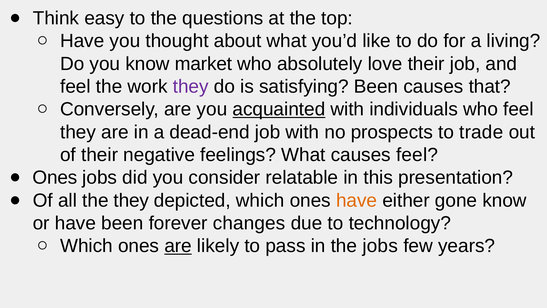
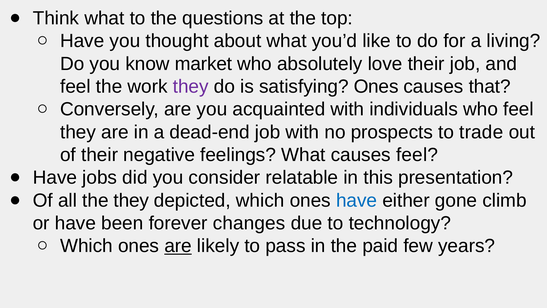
Think easy: easy -> what
satisfying Been: Been -> Ones
acquainted underline: present -> none
Ones at (55, 178): Ones -> Have
have at (357, 200) colour: orange -> blue
gone know: know -> climb
the jobs: jobs -> paid
